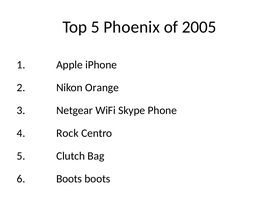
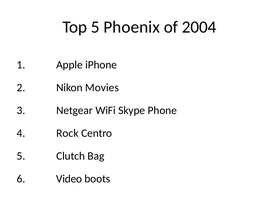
2005: 2005 -> 2004
Orange: Orange -> Movies
Boots at (69, 178): Boots -> Video
